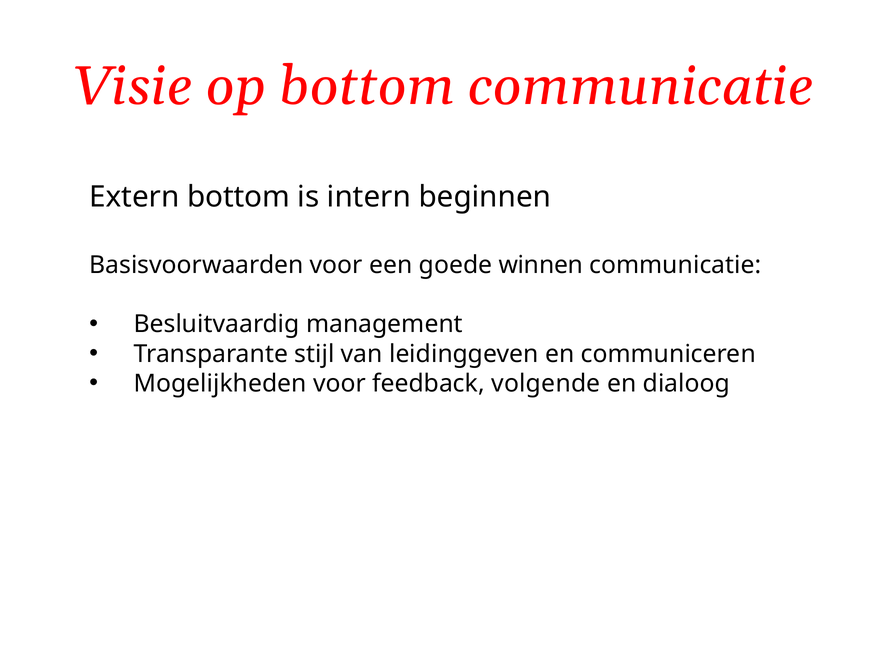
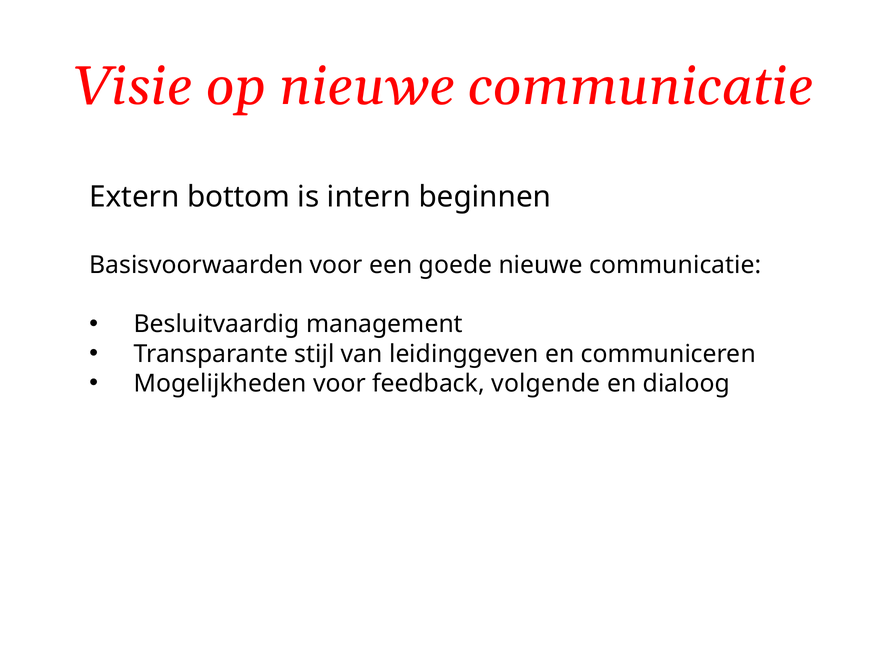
op bottom: bottom -> nieuwe
goede winnen: winnen -> nieuwe
